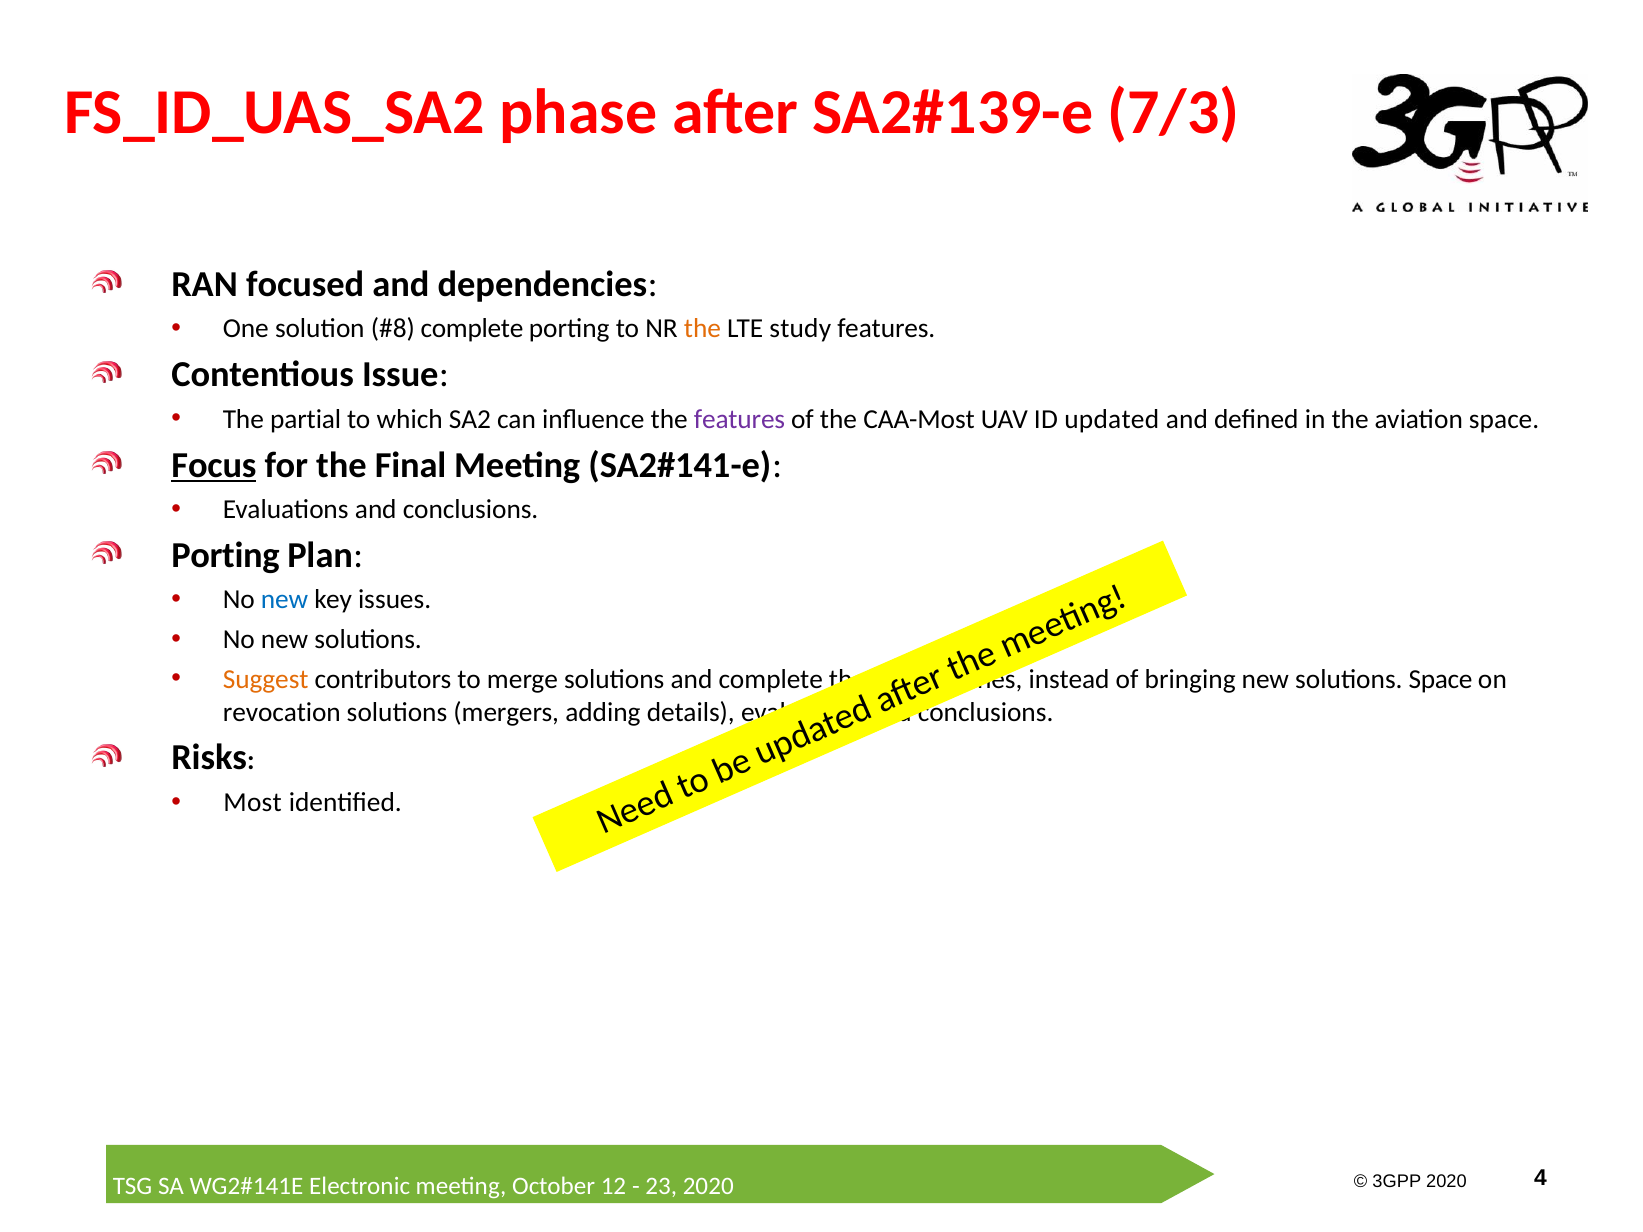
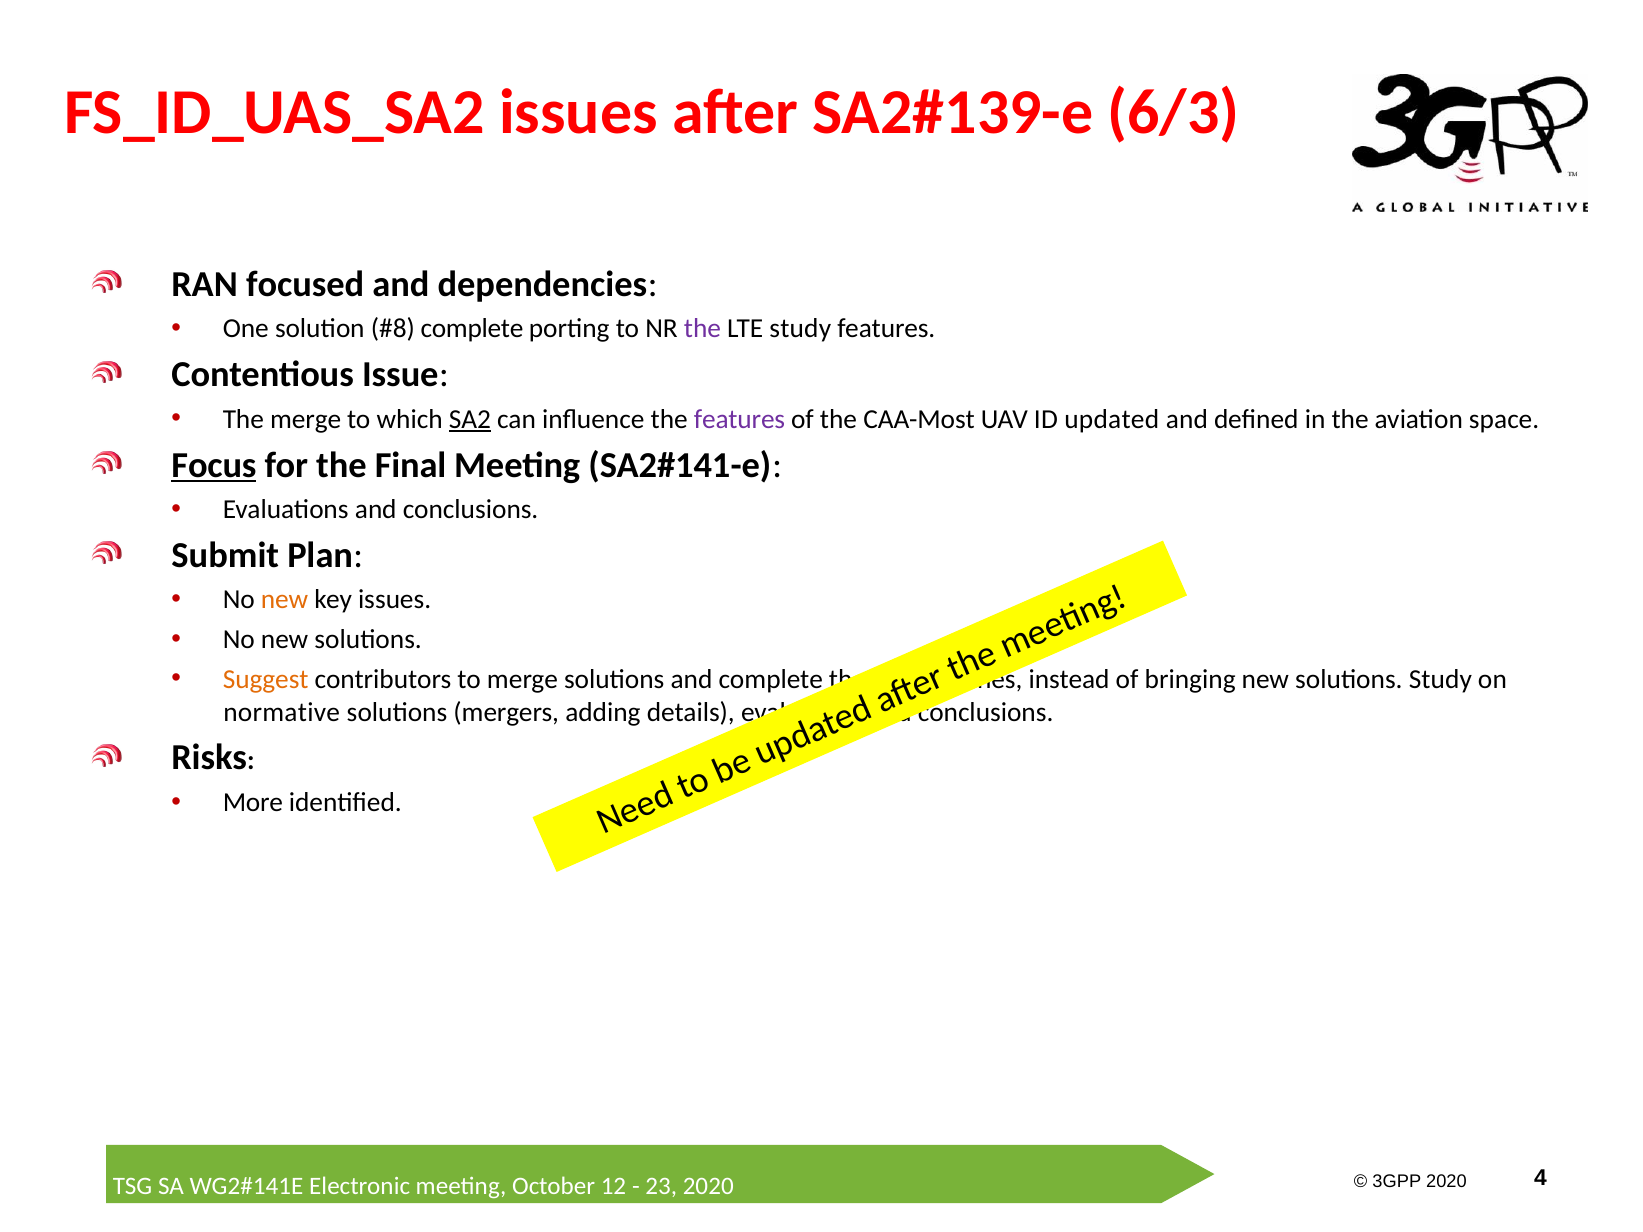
FS_ID_UAS_SA2 phase: phase -> issues
7/3: 7/3 -> 6/3
the at (702, 329) colour: orange -> purple
The partial: partial -> merge
SA2 underline: none -> present
Porting at (225, 555): Porting -> Submit
new at (285, 600) colour: blue -> orange
solutions Space: Space -> Study
revocation: revocation -> normative
Most: Most -> More
